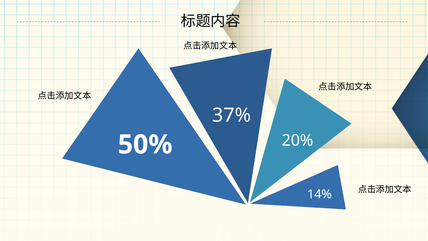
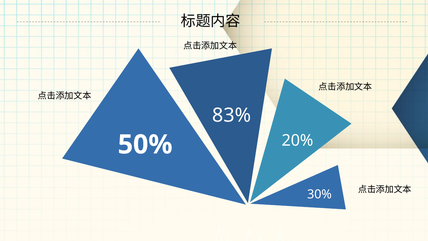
37%: 37% -> 83%
14%: 14% -> 30%
